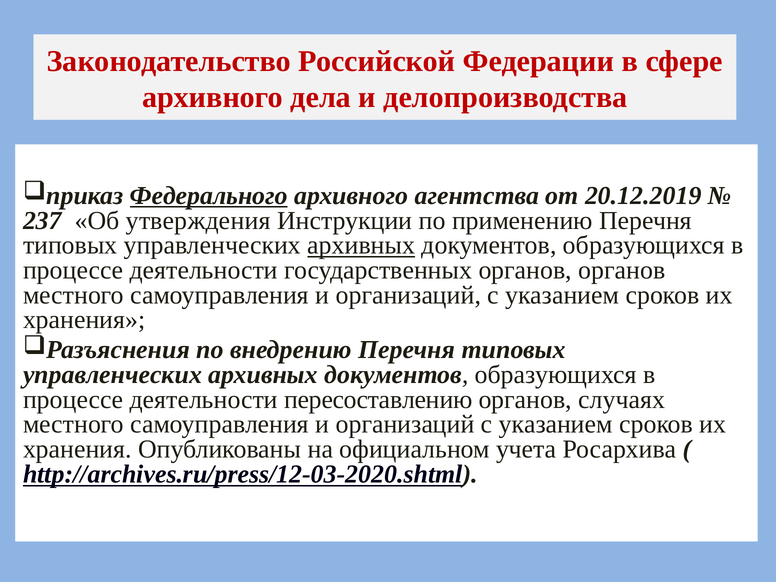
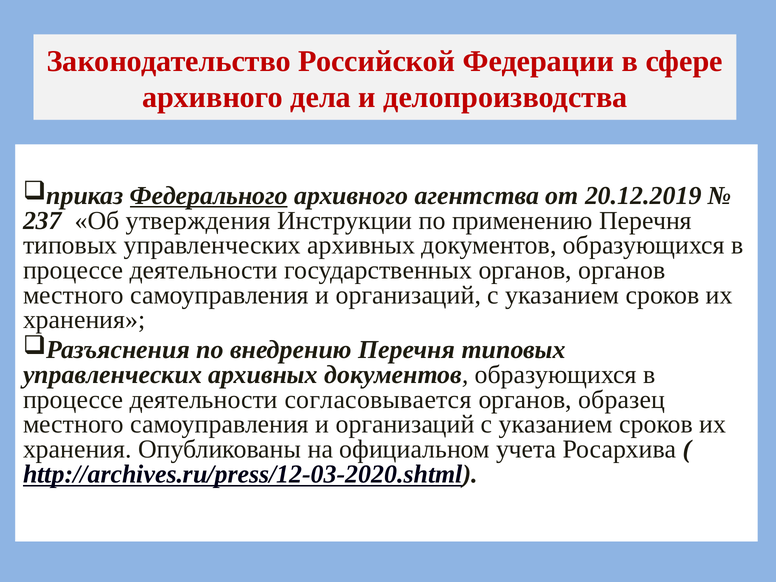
архивных at (361, 245) underline: present -> none
пересоставлению: пересоставлению -> согласовывается
случаях: случаях -> образец
